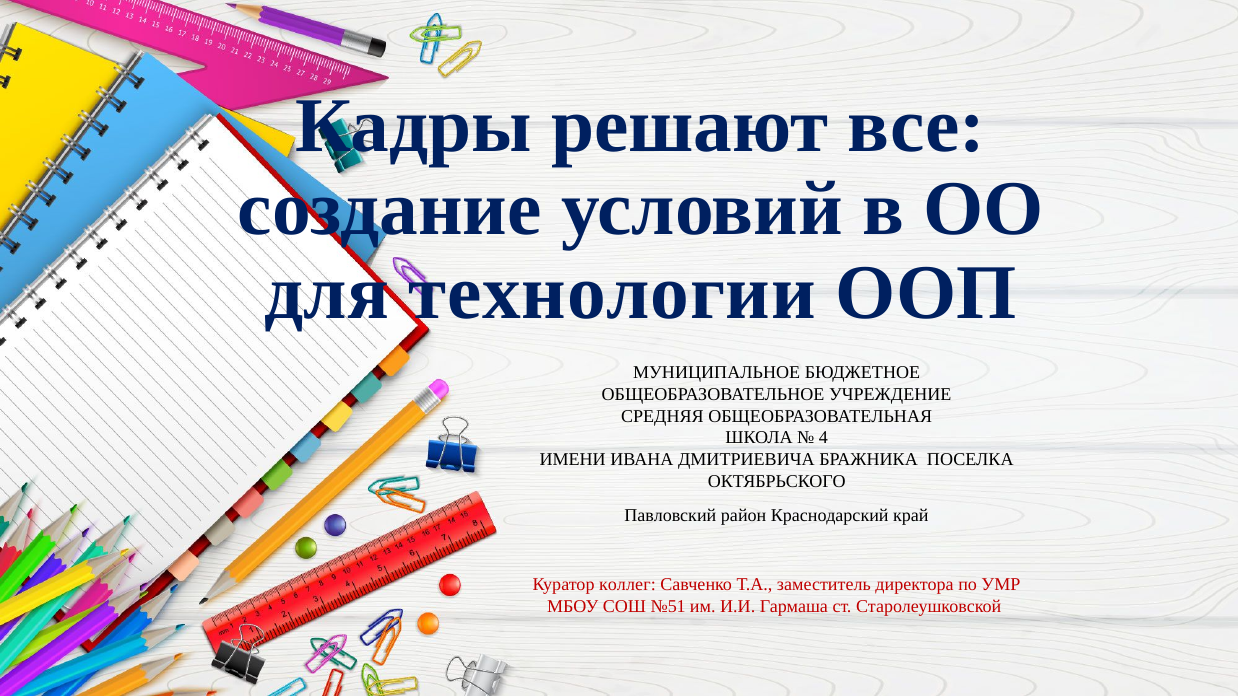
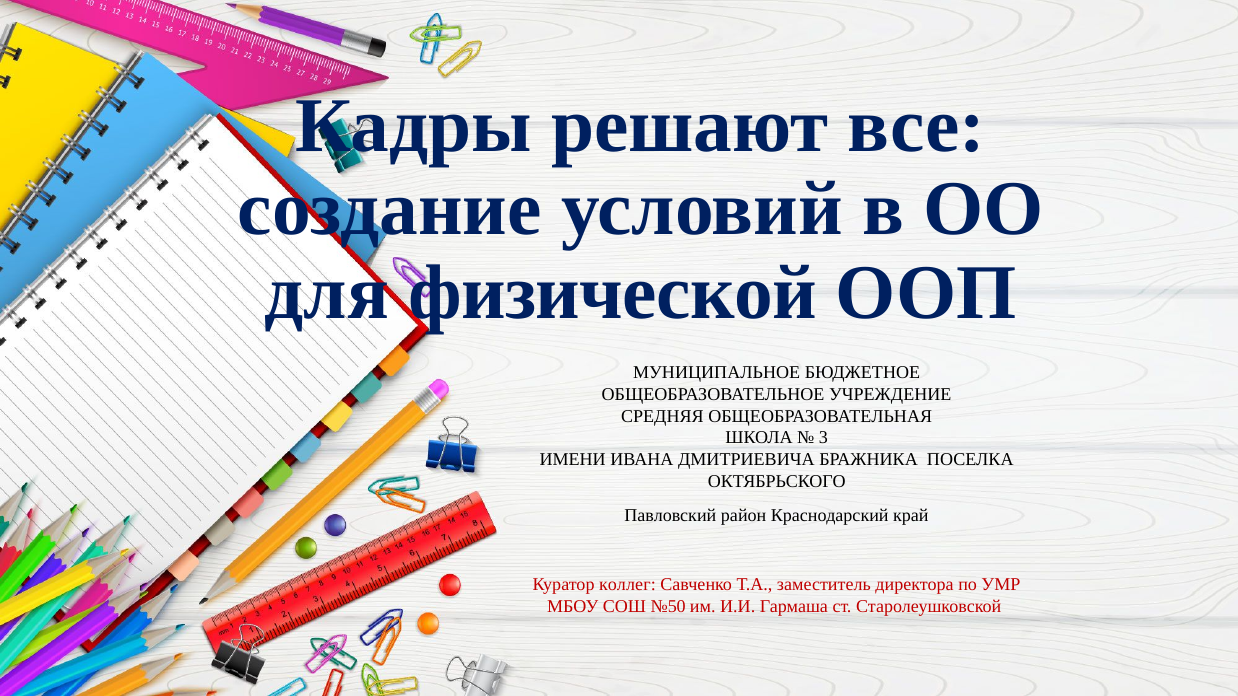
технологии: технологии -> физической
4: 4 -> 3
№51: №51 -> №50
